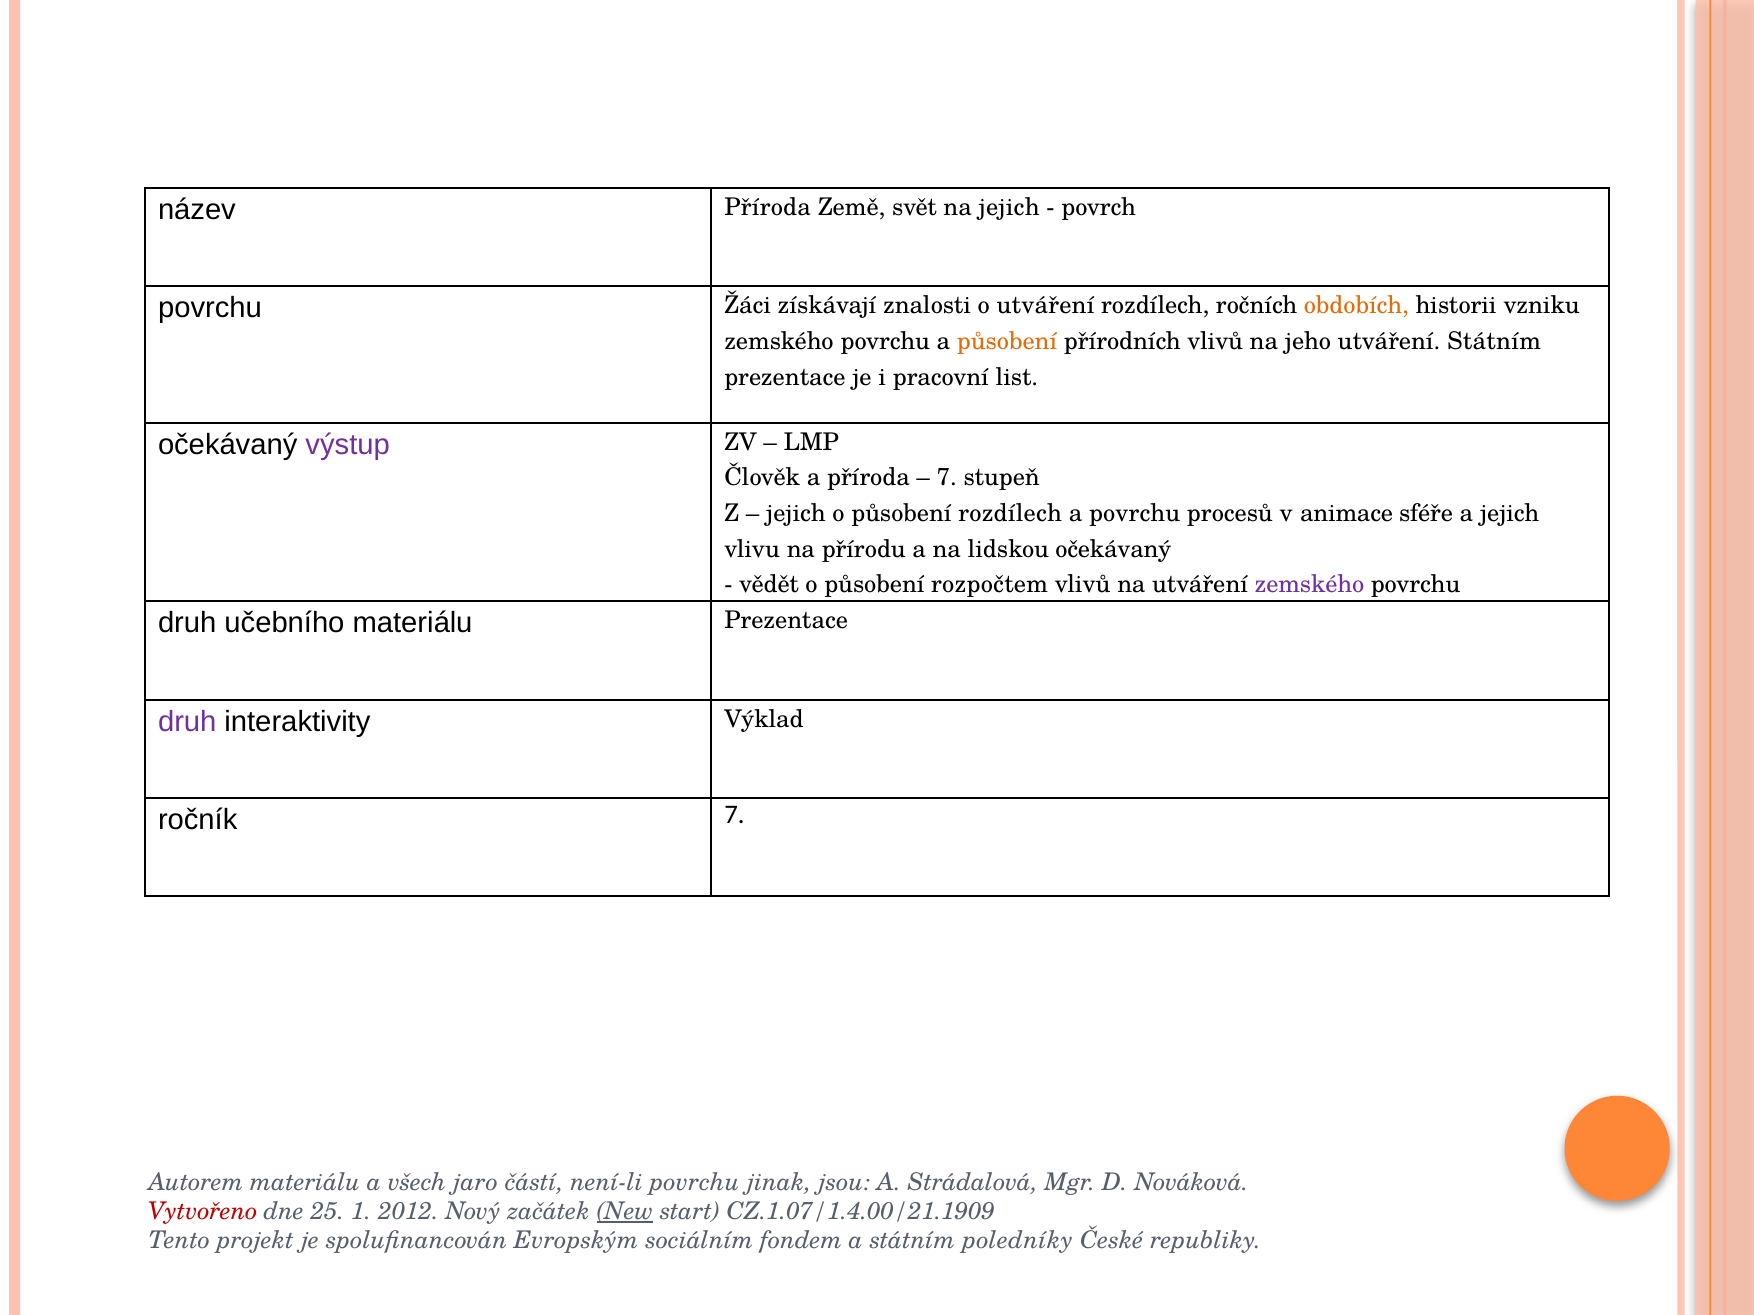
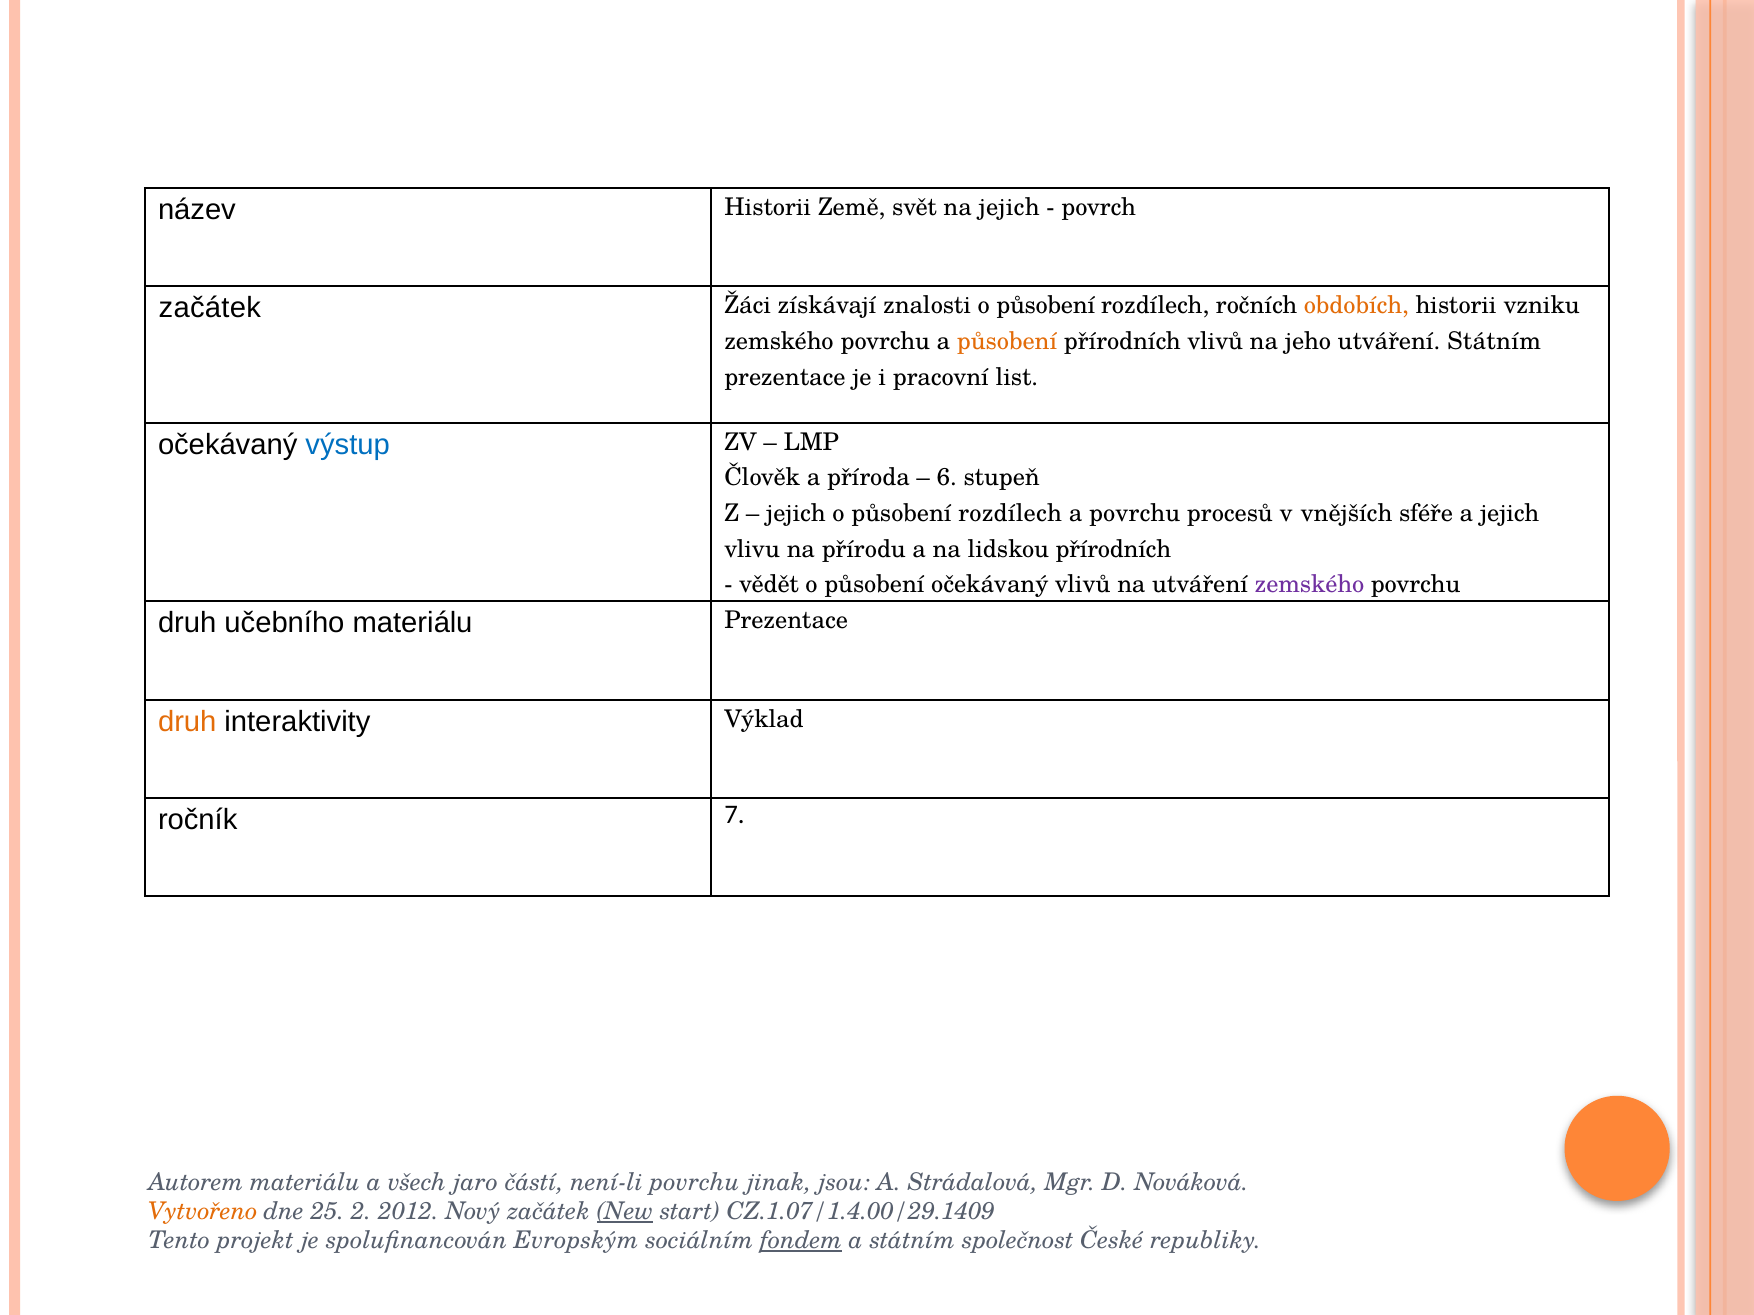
název Příroda: Příroda -> Historii
povrchu at (210, 308): povrchu -> začátek
znalosti o utváření: utváření -> působení
výstup colour: purple -> blue
7 at (947, 478): 7 -> 6
animace: animace -> vnějších
lidskou očekávaný: očekávaný -> přírodních
působení rozpočtem: rozpočtem -> očekávaný
druh at (187, 722) colour: purple -> orange
Vytvořeno colour: red -> orange
1: 1 -> 2
CZ.1.07/1.4.00/21.1909: CZ.1.07/1.4.00/21.1909 -> CZ.1.07/1.4.00/29.1409
fondem underline: none -> present
poledníky: poledníky -> společnost
